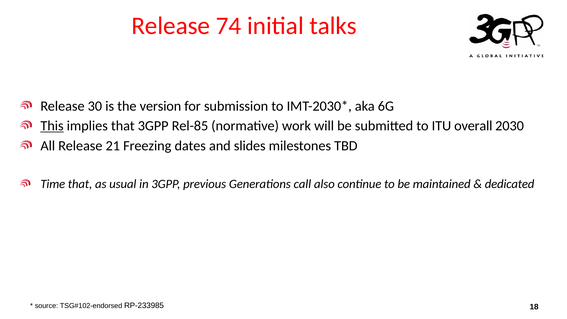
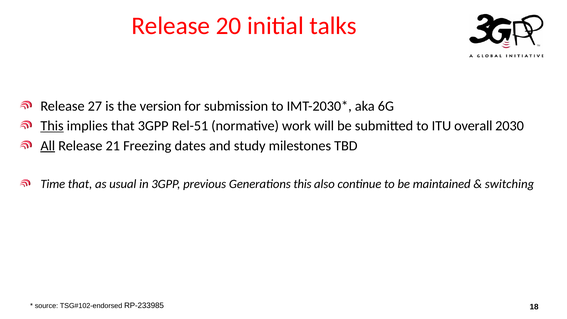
74: 74 -> 20
30: 30 -> 27
Rel-85: Rel-85 -> Rel-51
All underline: none -> present
slides: slides -> study
Generations call: call -> this
dedicated: dedicated -> switching
